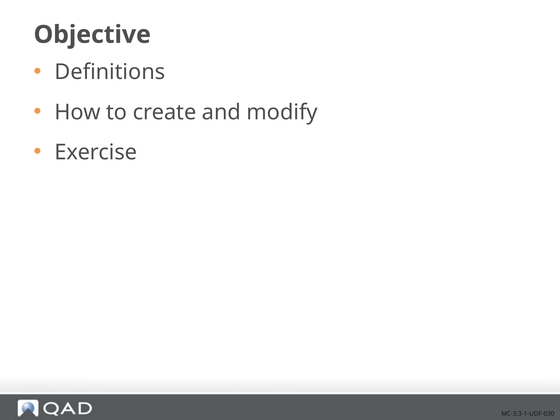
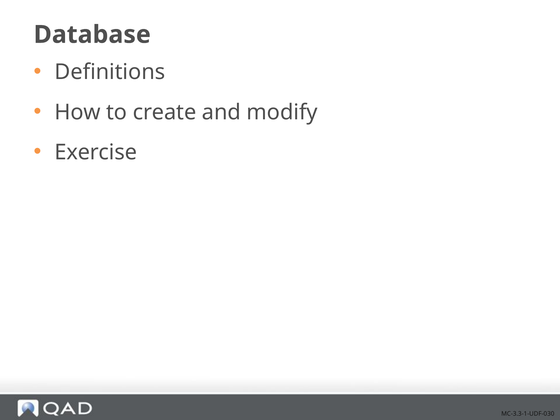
Objective: Objective -> Database
